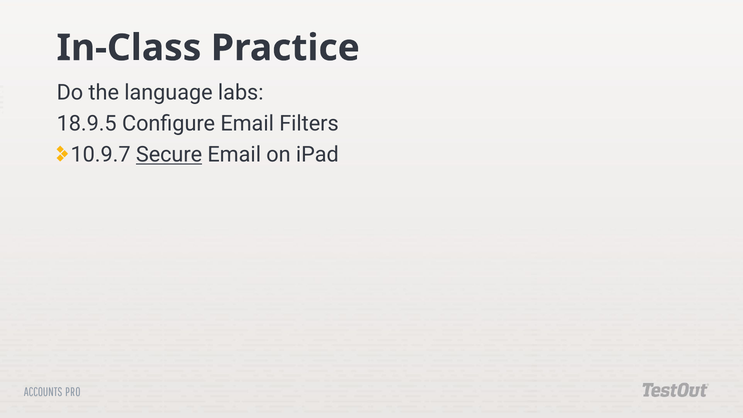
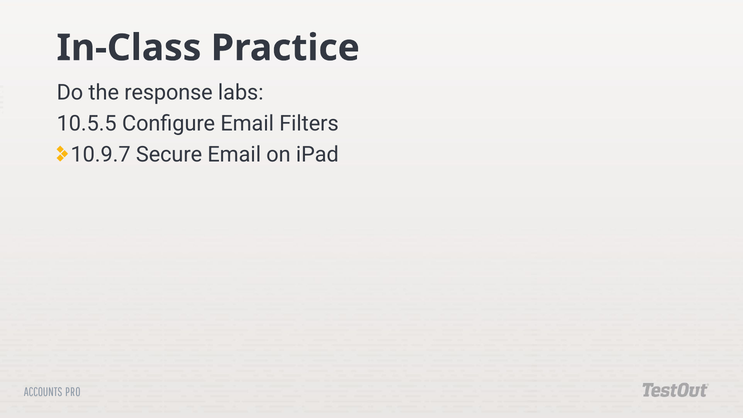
language: language -> response
18.9.5: 18.9.5 -> 10.5.5
Secure underline: present -> none
